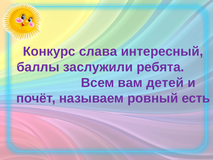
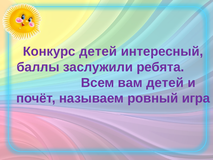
Конкурс слава: слава -> детей
есть: есть -> игра
